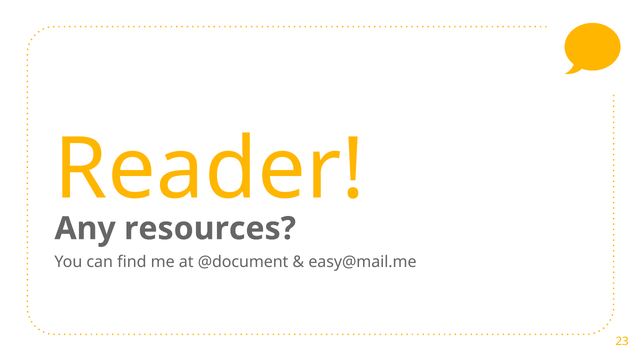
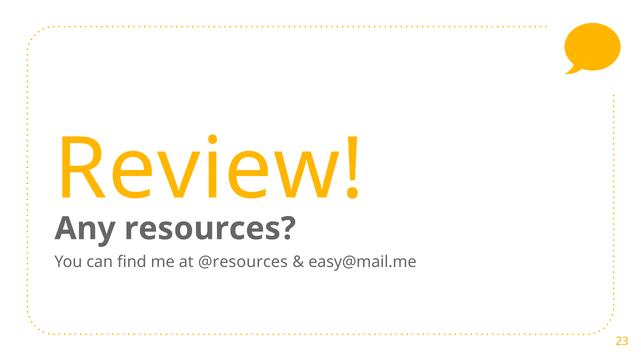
Reader: Reader -> Review
@document: @document -> @resources
